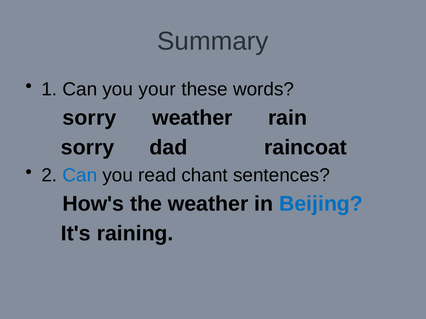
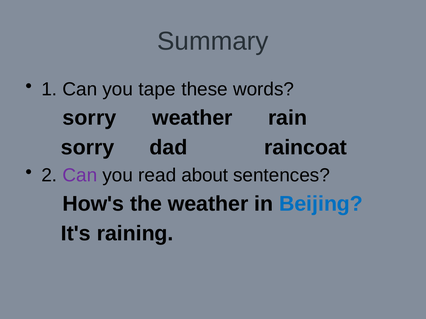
your: your -> tape
Can at (80, 175) colour: blue -> purple
chant: chant -> about
